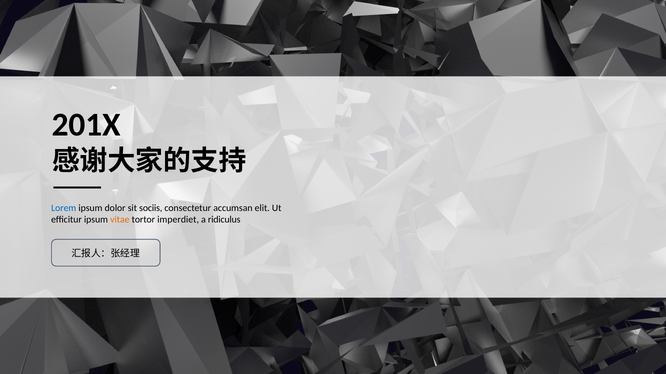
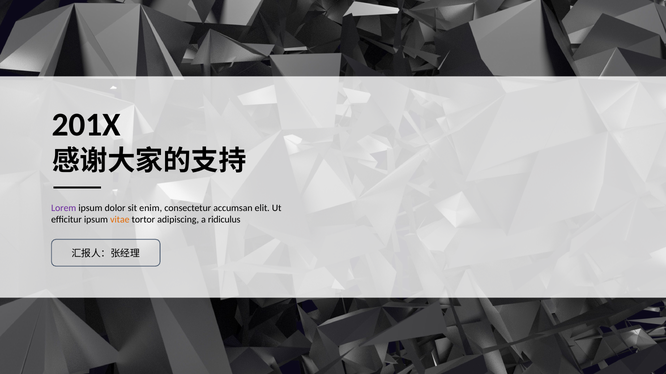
Lorem colour: blue -> purple
sociis: sociis -> enim
imperdiet: imperdiet -> adipiscing
